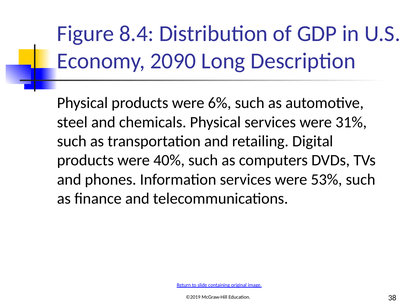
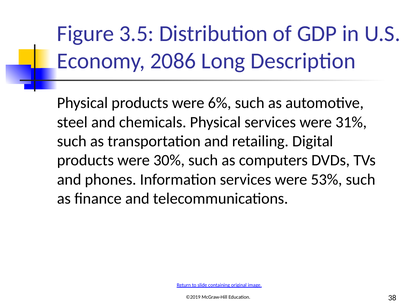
8.4: 8.4 -> 3.5
2090: 2090 -> 2086
40%: 40% -> 30%
